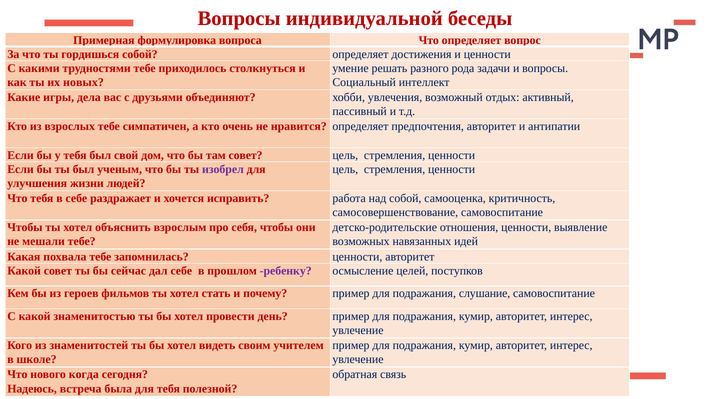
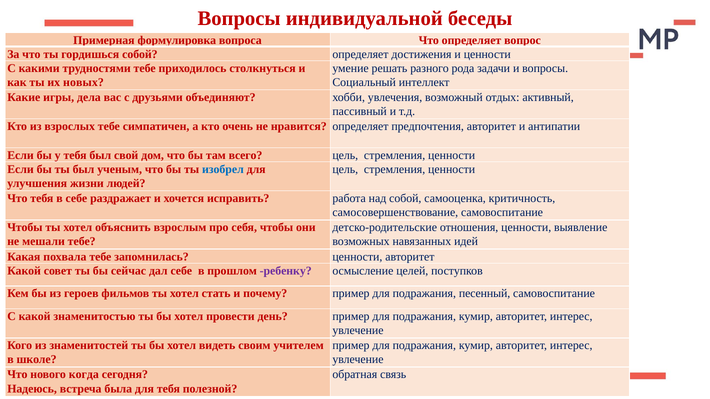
там совет: совет -> всего
изобрел colour: purple -> blue
слушание: слушание -> песенный
